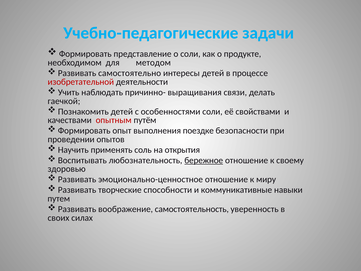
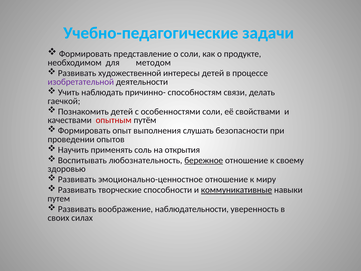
самостоятельно: самостоятельно -> художественной
изобретательной colour: red -> purple
выращивания: выращивания -> способностям
поездке: поездке -> слушать
коммуникативные underline: none -> present
самостоятельность: самостоятельность -> наблюдательности
